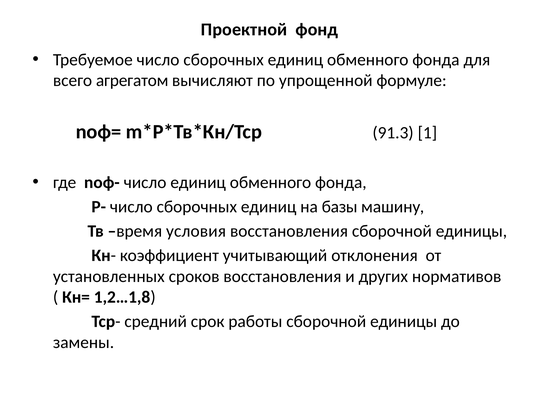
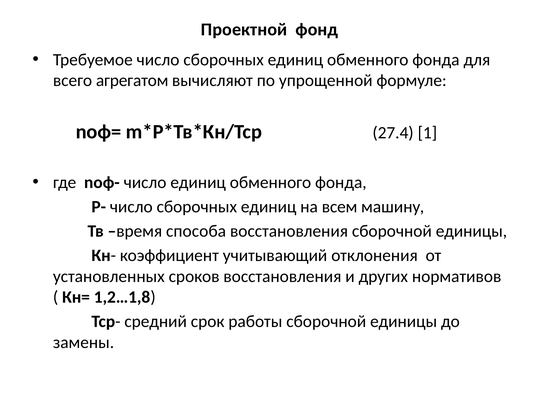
91.3: 91.3 -> 27.4
базы: базы -> всем
условия: условия -> способа
